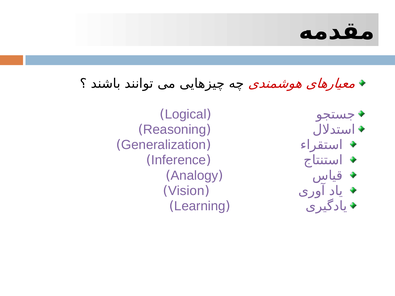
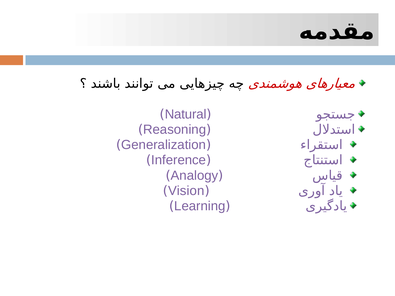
Logical: Logical -> Natural
